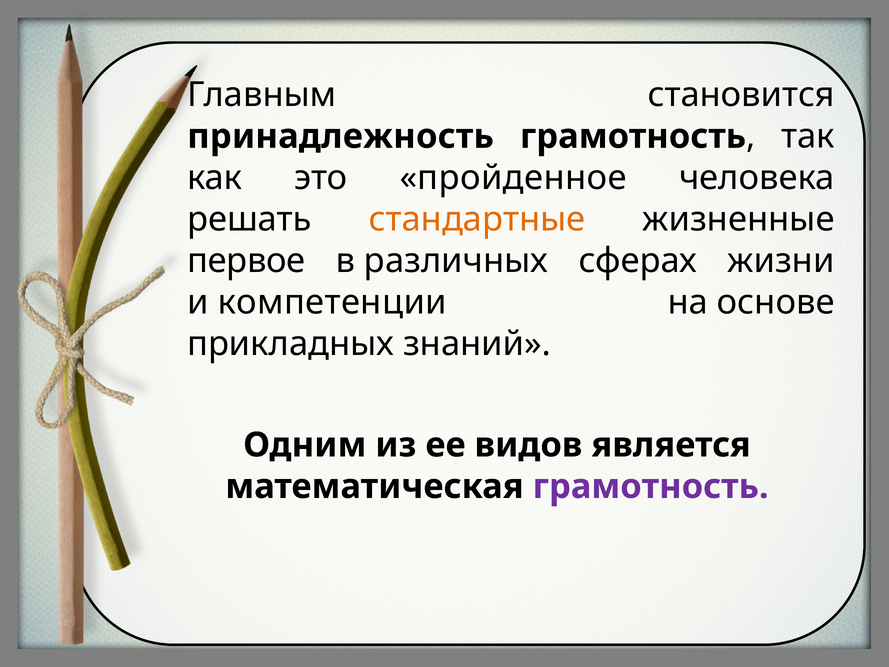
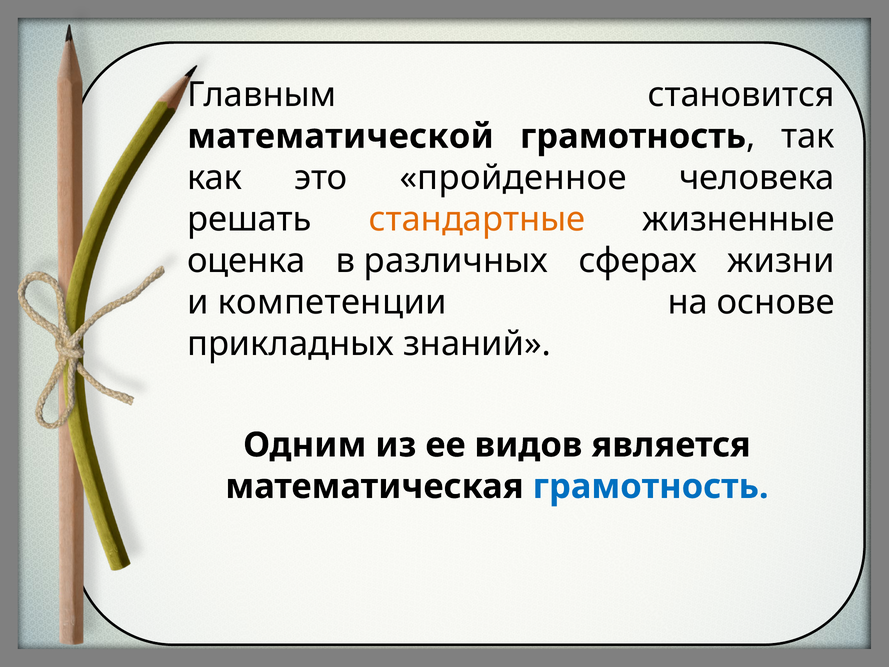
принадлежность: принадлежность -> математической
первое: первое -> оценка
грамотность at (651, 486) colour: purple -> blue
